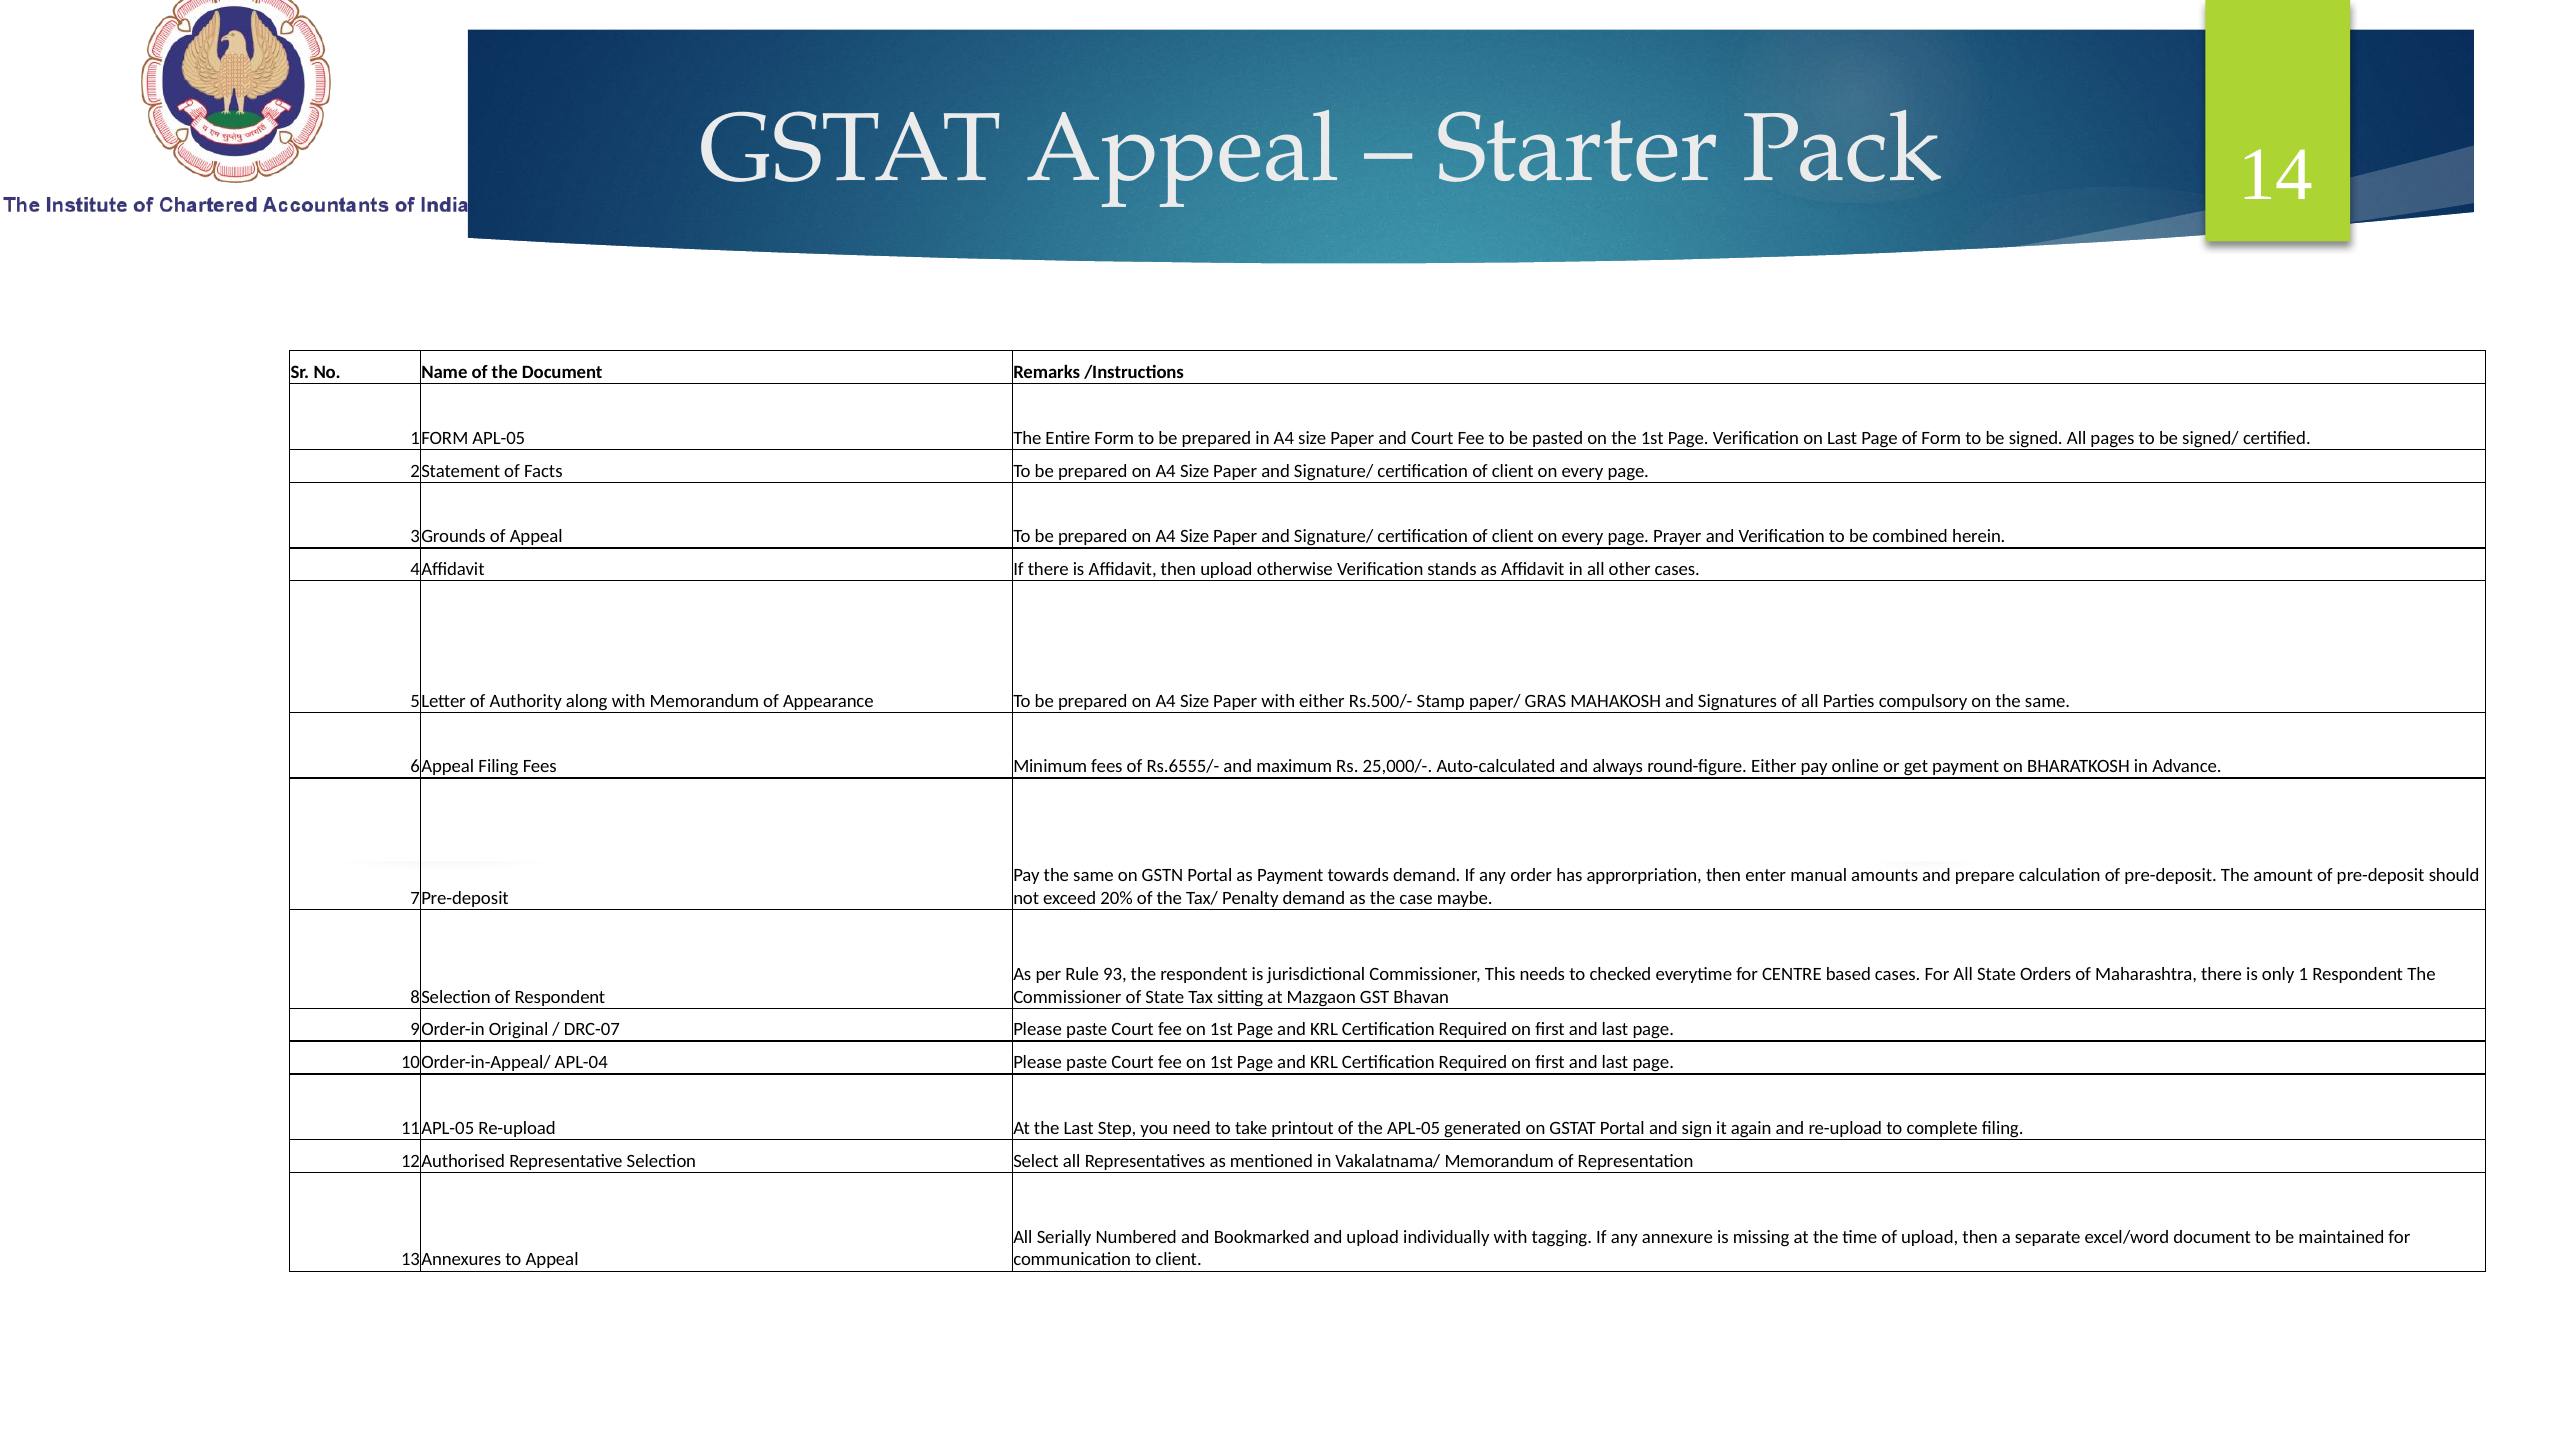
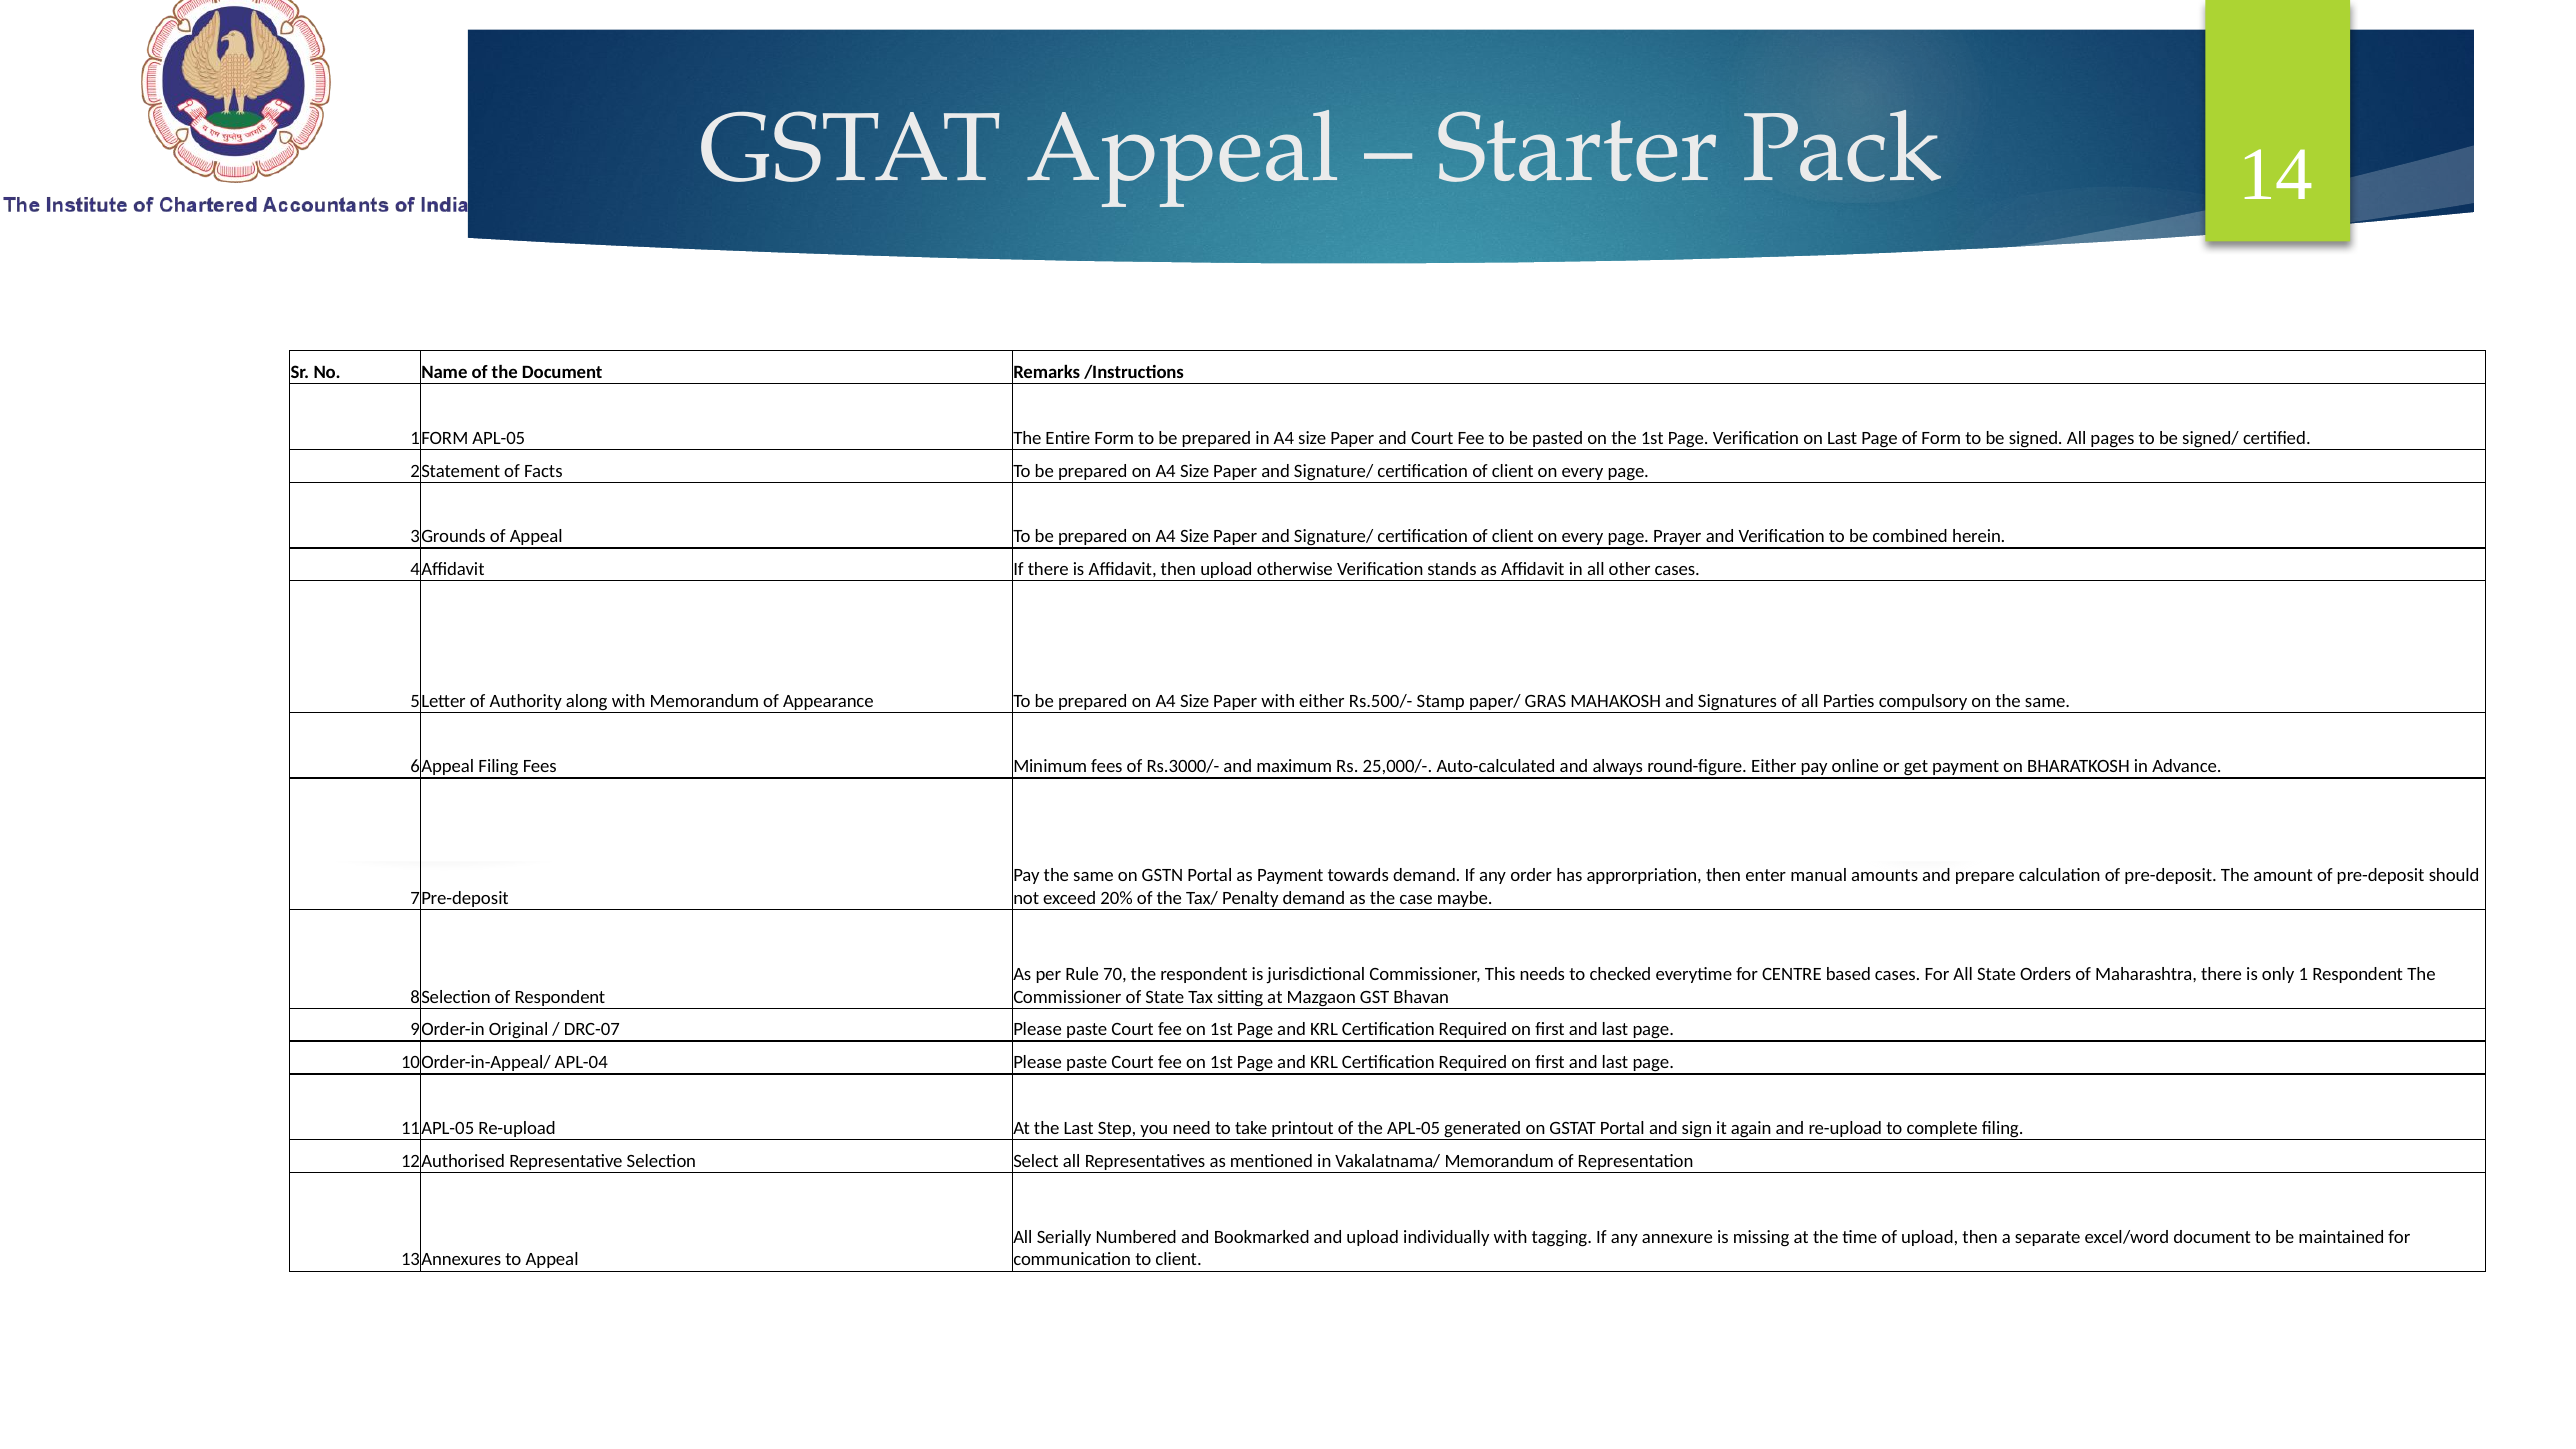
Rs.6555/-: Rs.6555/- -> Rs.3000/-
93: 93 -> 70
